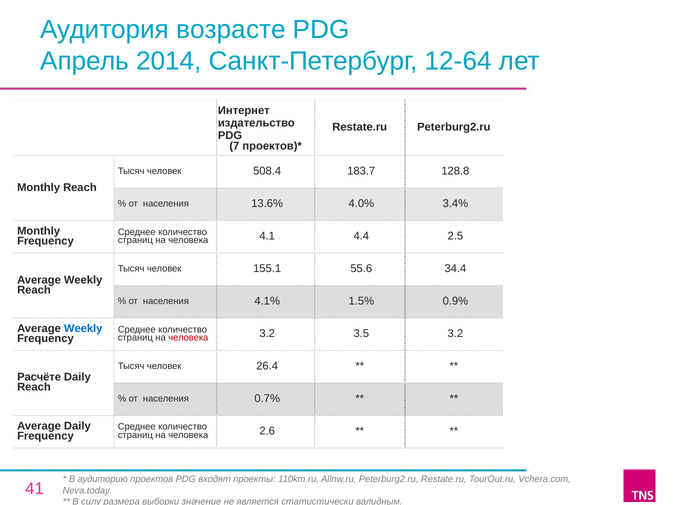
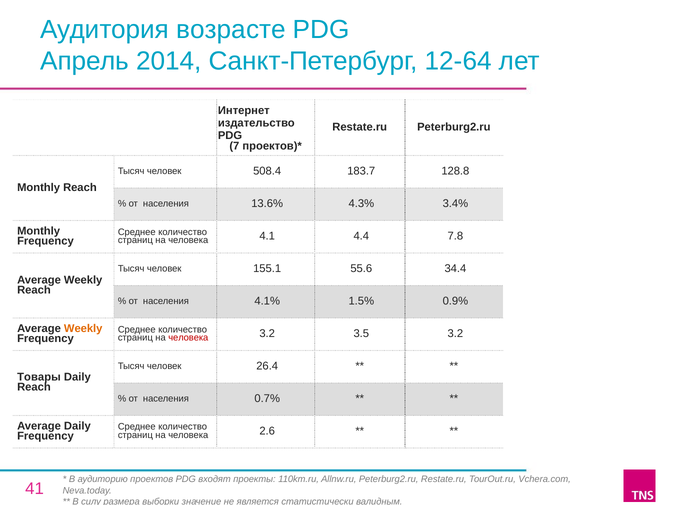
4.0%: 4.0% -> 4.3%
2.5: 2.5 -> 7.8
Weekly at (83, 328) colour: blue -> orange
Расчёте: Расчёте -> Товары
